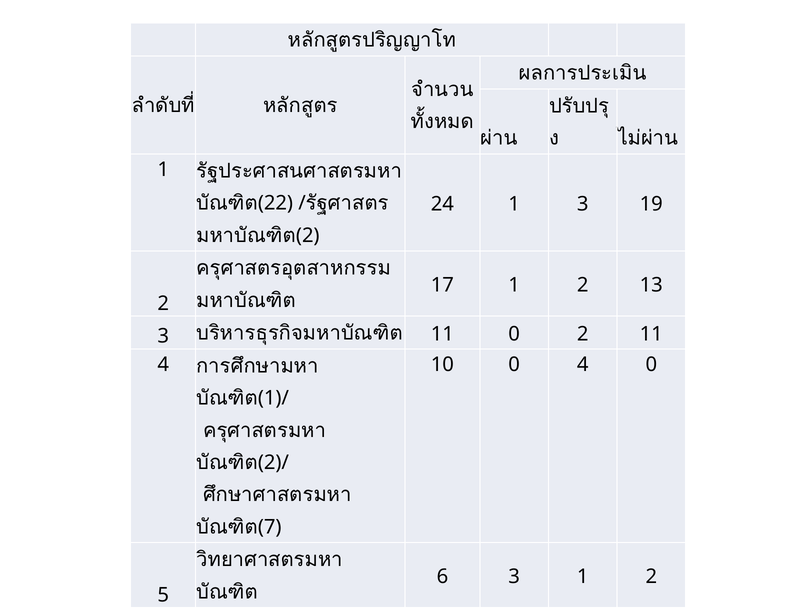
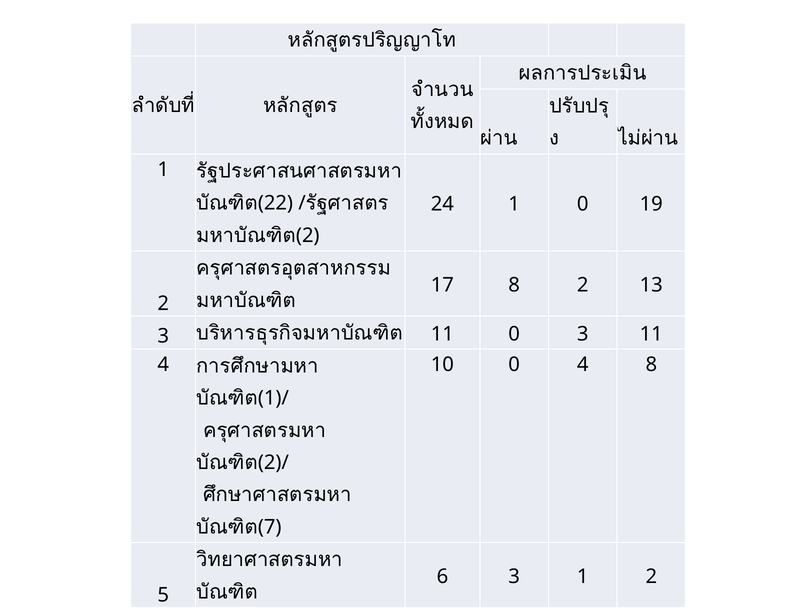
24 1 3: 3 -> 0
17 1: 1 -> 8
0 2: 2 -> 3
4 0: 0 -> 8
